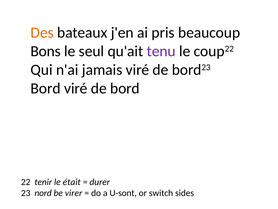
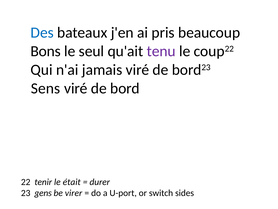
Des colour: orange -> blue
Bord at (46, 88): Bord -> Sens
nord: nord -> gens
U-sont: U-sont -> U-port
